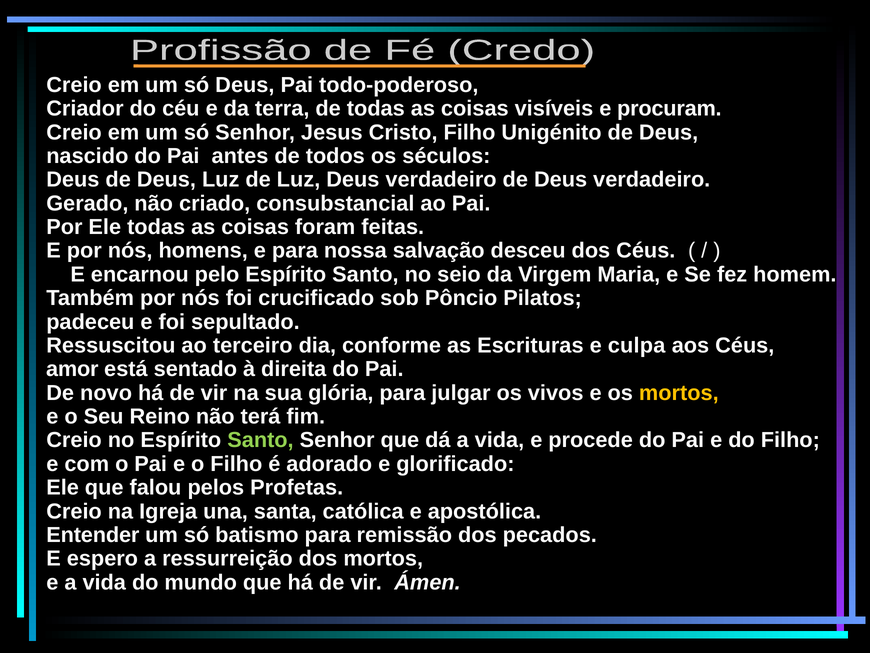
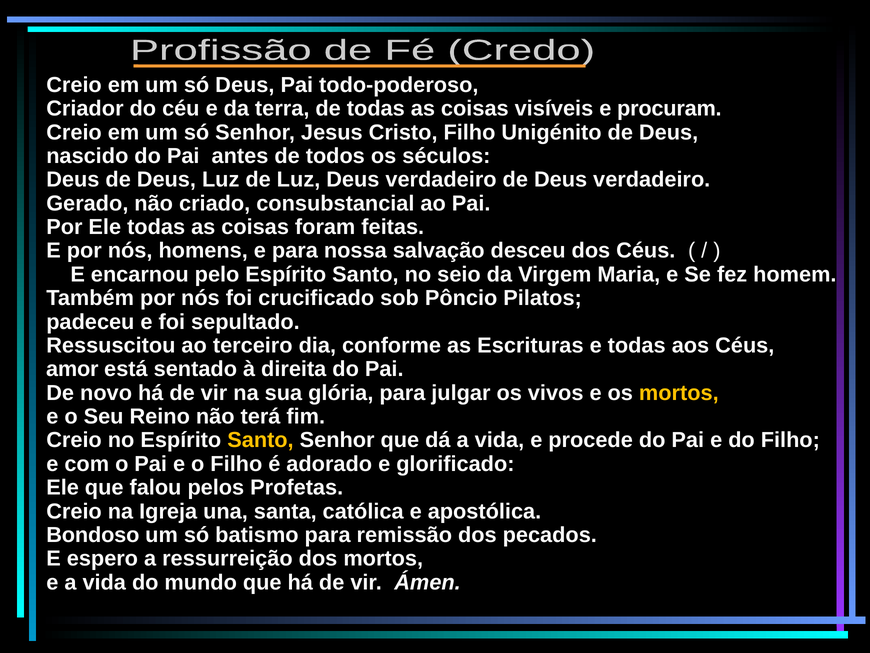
e culpa: culpa -> todas
Santo at (260, 440) colour: light green -> yellow
Entender: Entender -> Bondoso
